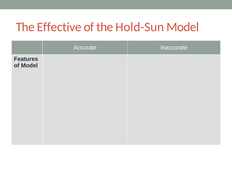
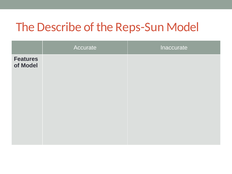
Effective: Effective -> Describe
Hold-Sun: Hold-Sun -> Reps-Sun
